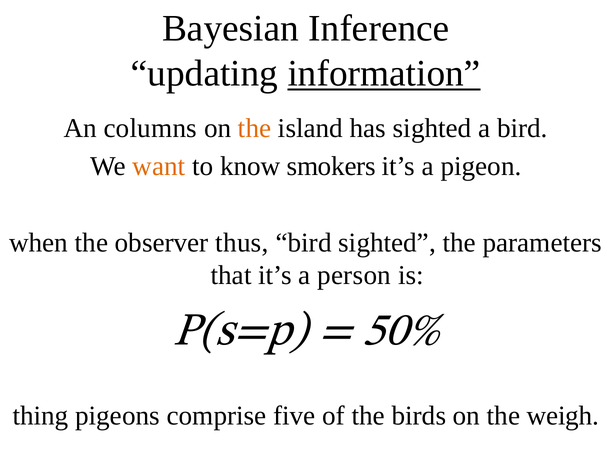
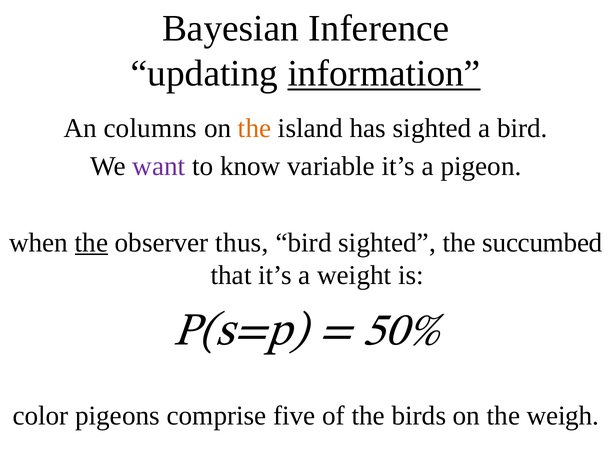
want colour: orange -> purple
smokers: smokers -> variable
the at (91, 243) underline: none -> present
parameters: parameters -> succumbed
person: person -> weight
thing: thing -> color
